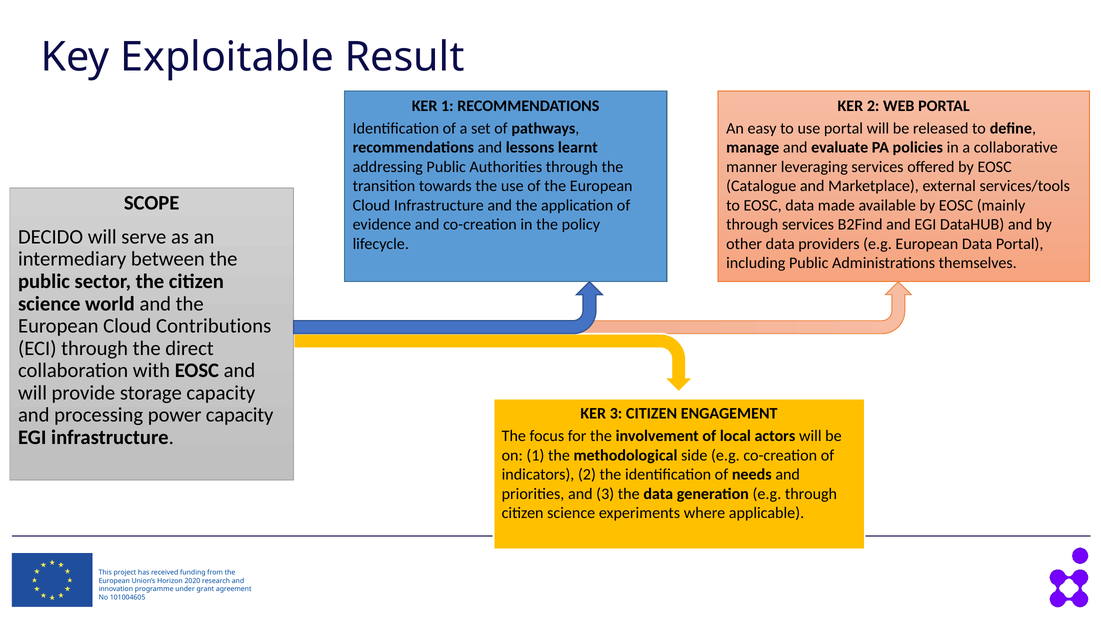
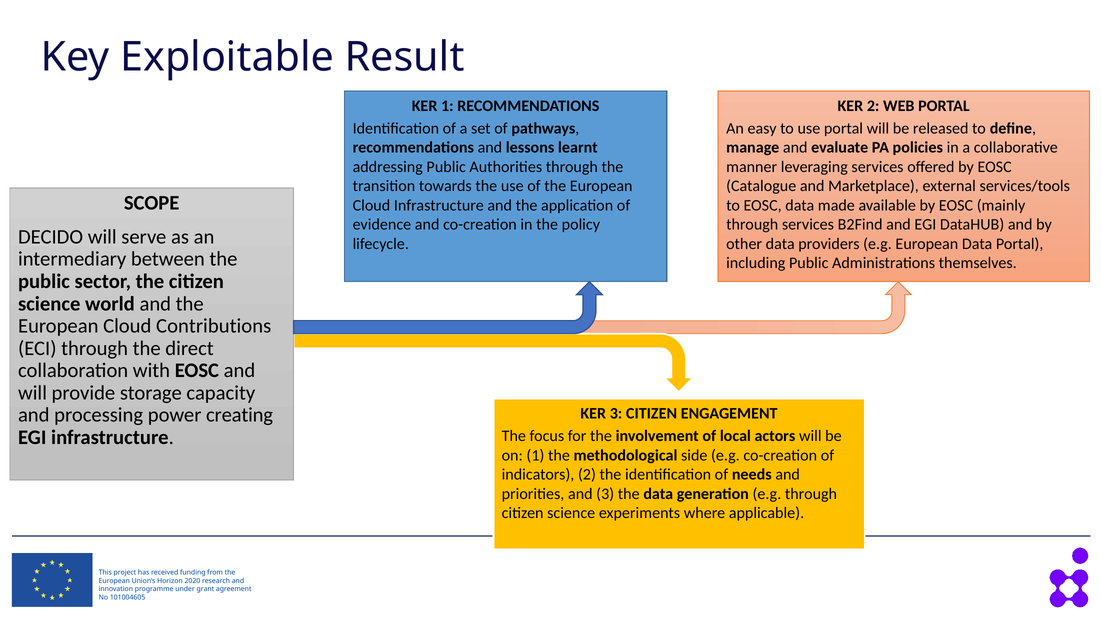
power capacity: capacity -> creating
